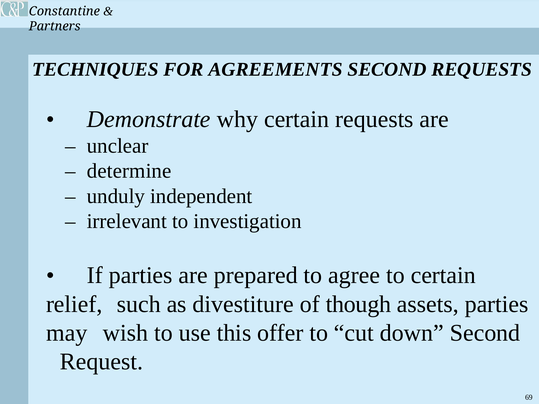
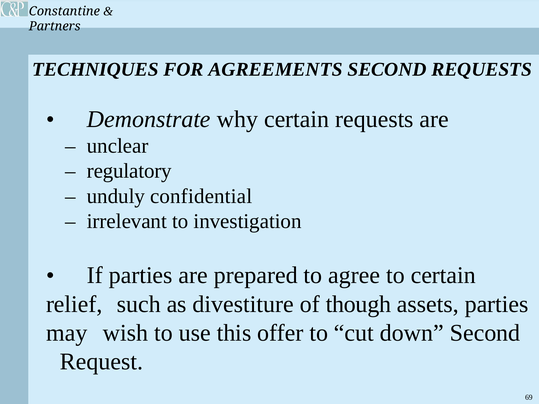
determine: determine -> regulatory
independent: independent -> confidential
